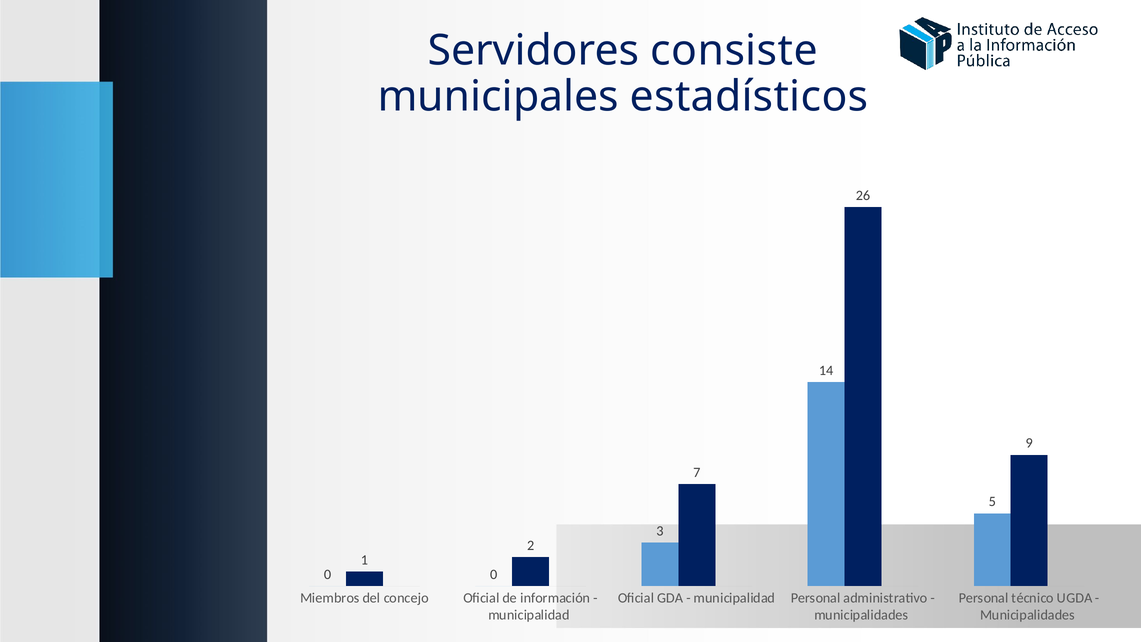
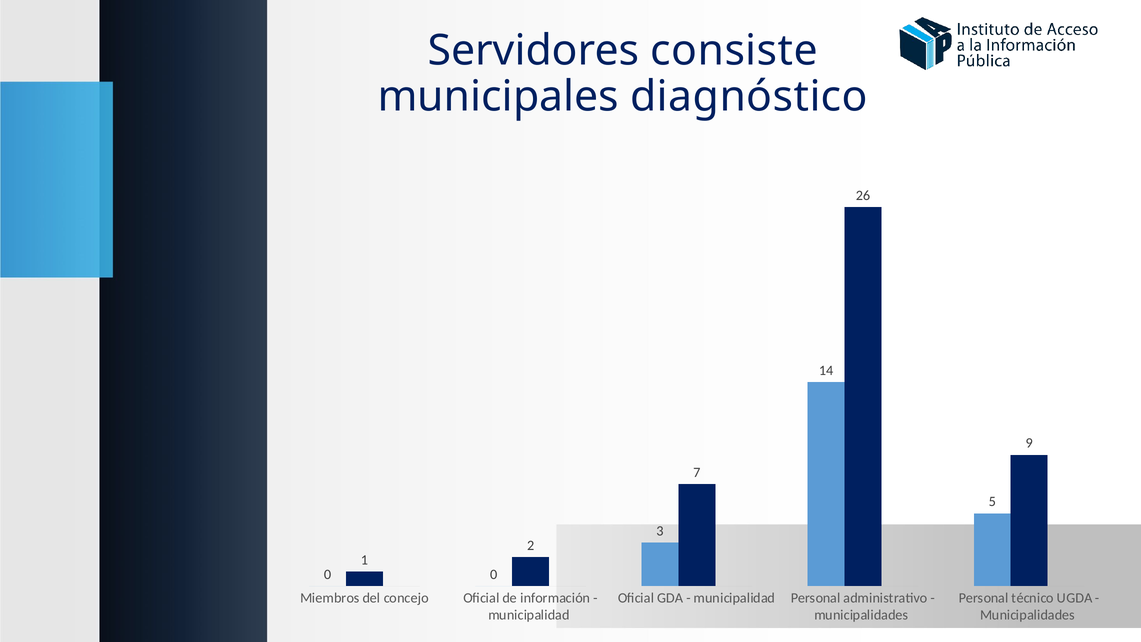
estadísticos: estadísticos -> diagnóstico
